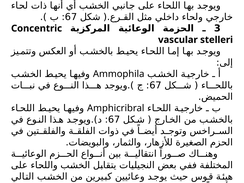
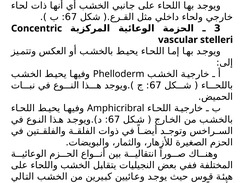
Ammophila: Ammophila -> Phelloderm
